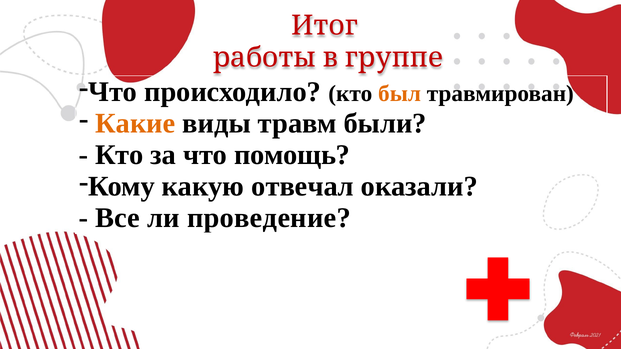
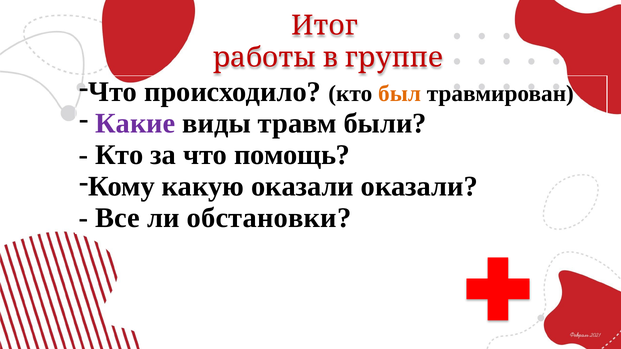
Какие colour: orange -> purple
какую отвечал: отвечал -> оказали
проведение: проведение -> обстановки
